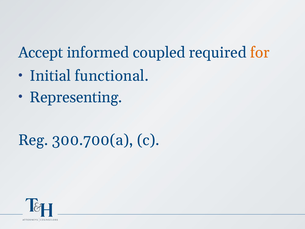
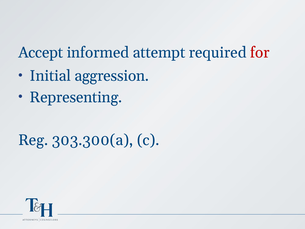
coupled: coupled -> attempt
for colour: orange -> red
functional: functional -> aggression
300.700(a: 300.700(a -> 303.300(a
